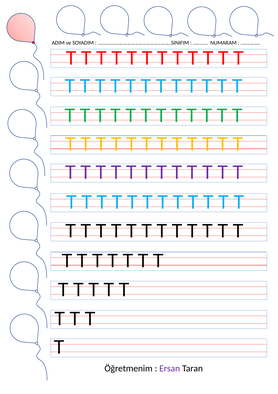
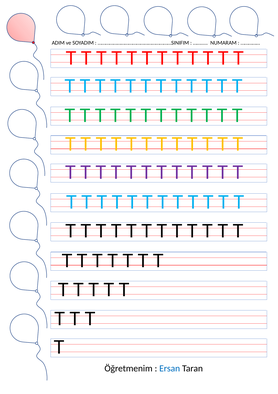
Ersan colour: purple -> blue
